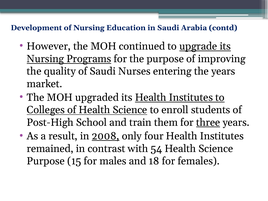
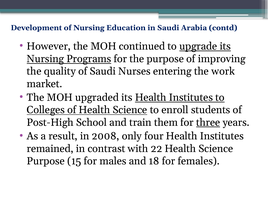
the years: years -> work
2008 underline: present -> none
54: 54 -> 22
